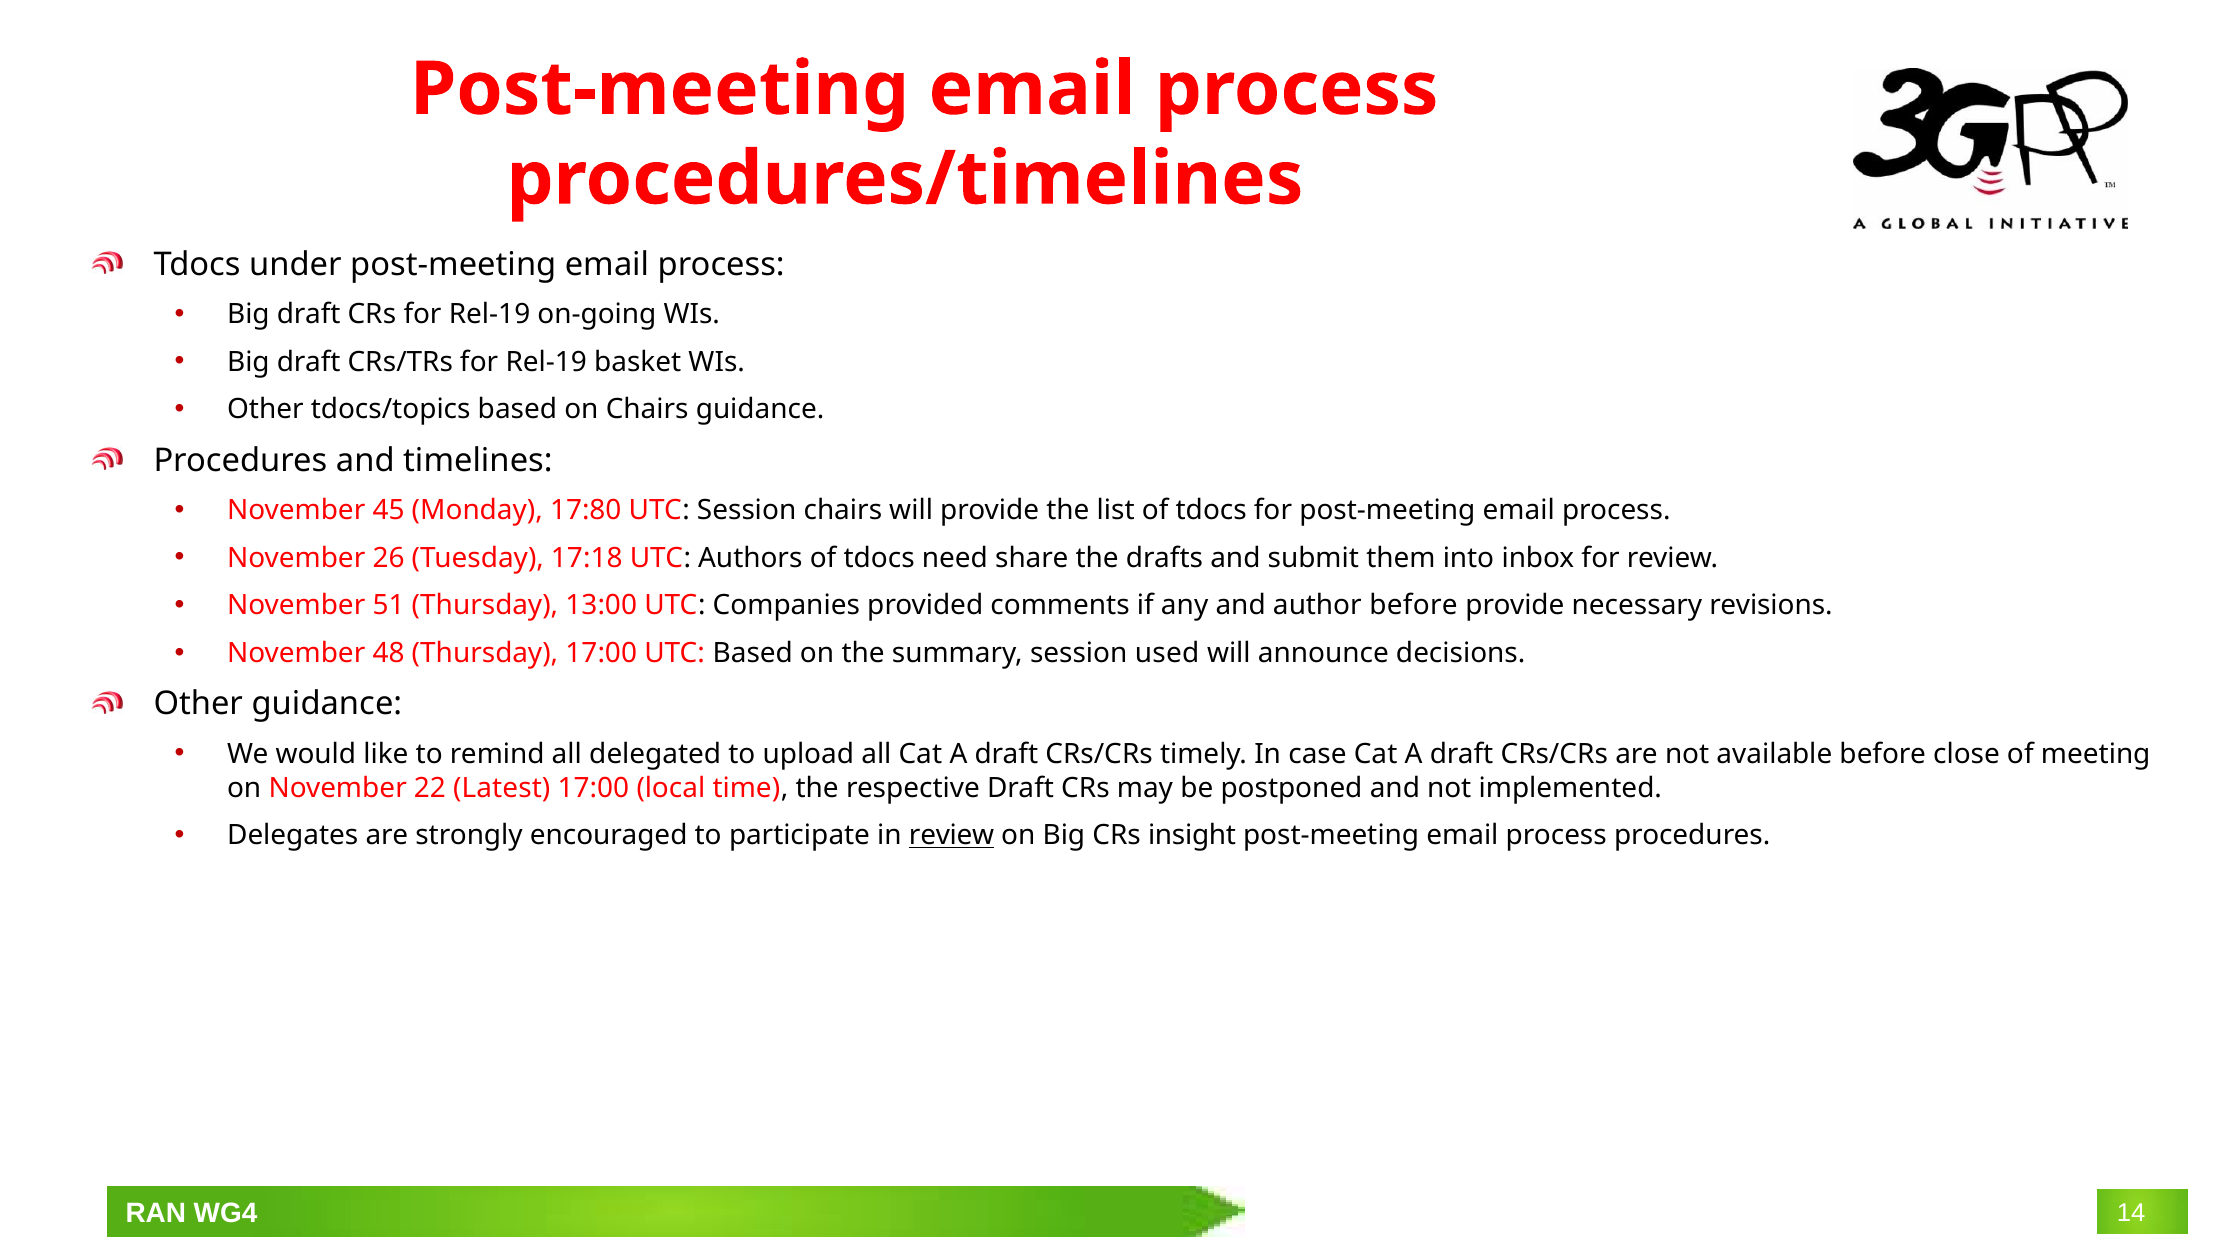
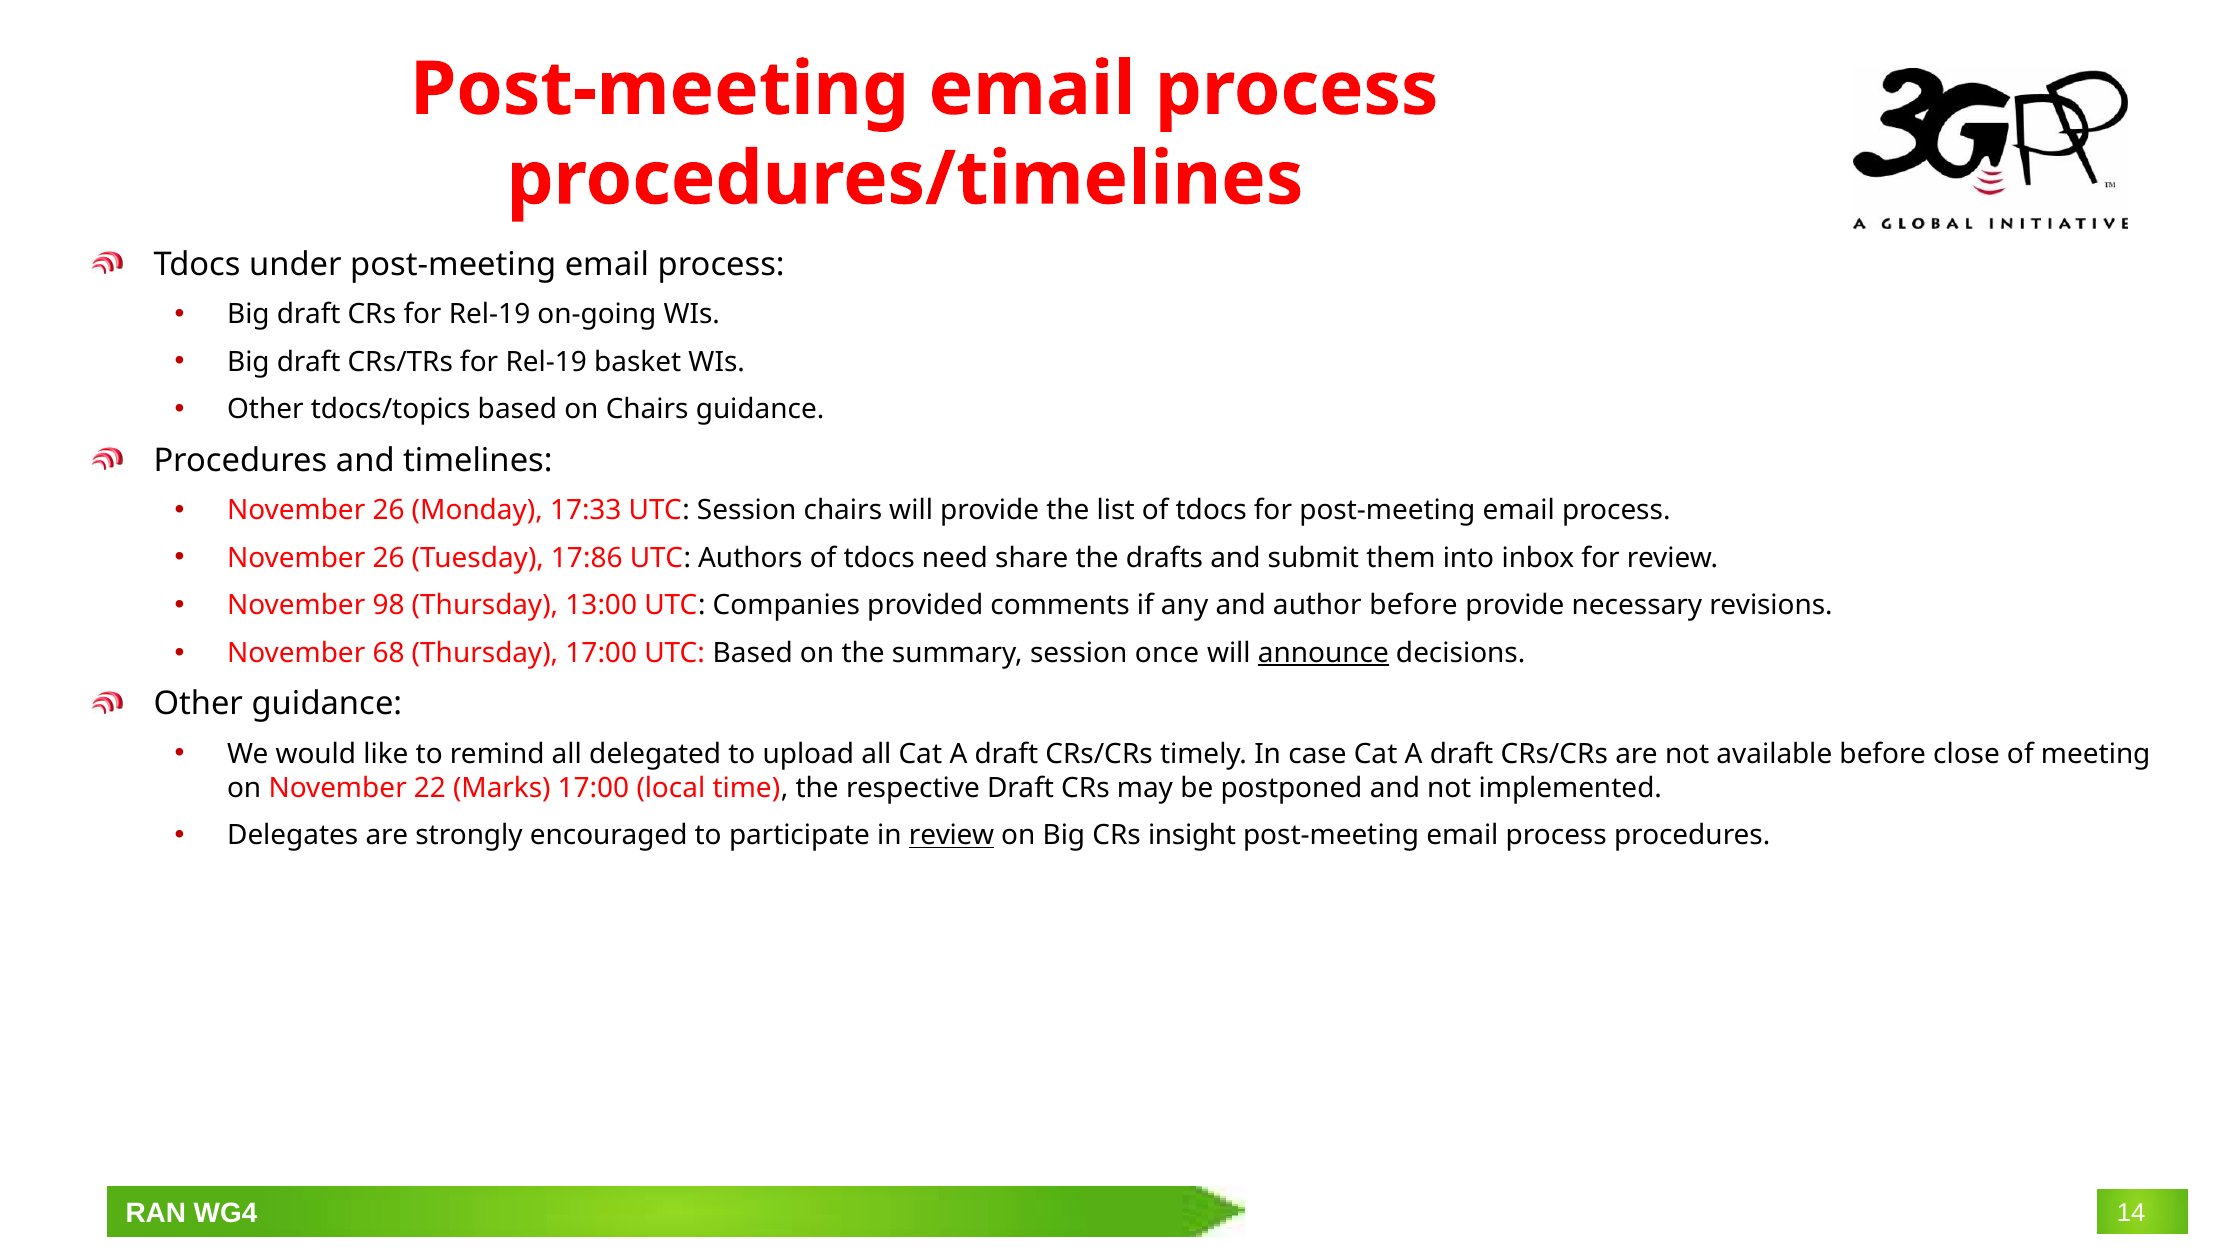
45 at (389, 510): 45 -> 26
17:80: 17:80 -> 17:33
17:18: 17:18 -> 17:86
51: 51 -> 98
48: 48 -> 68
used: used -> once
announce underline: none -> present
Latest: Latest -> Marks
